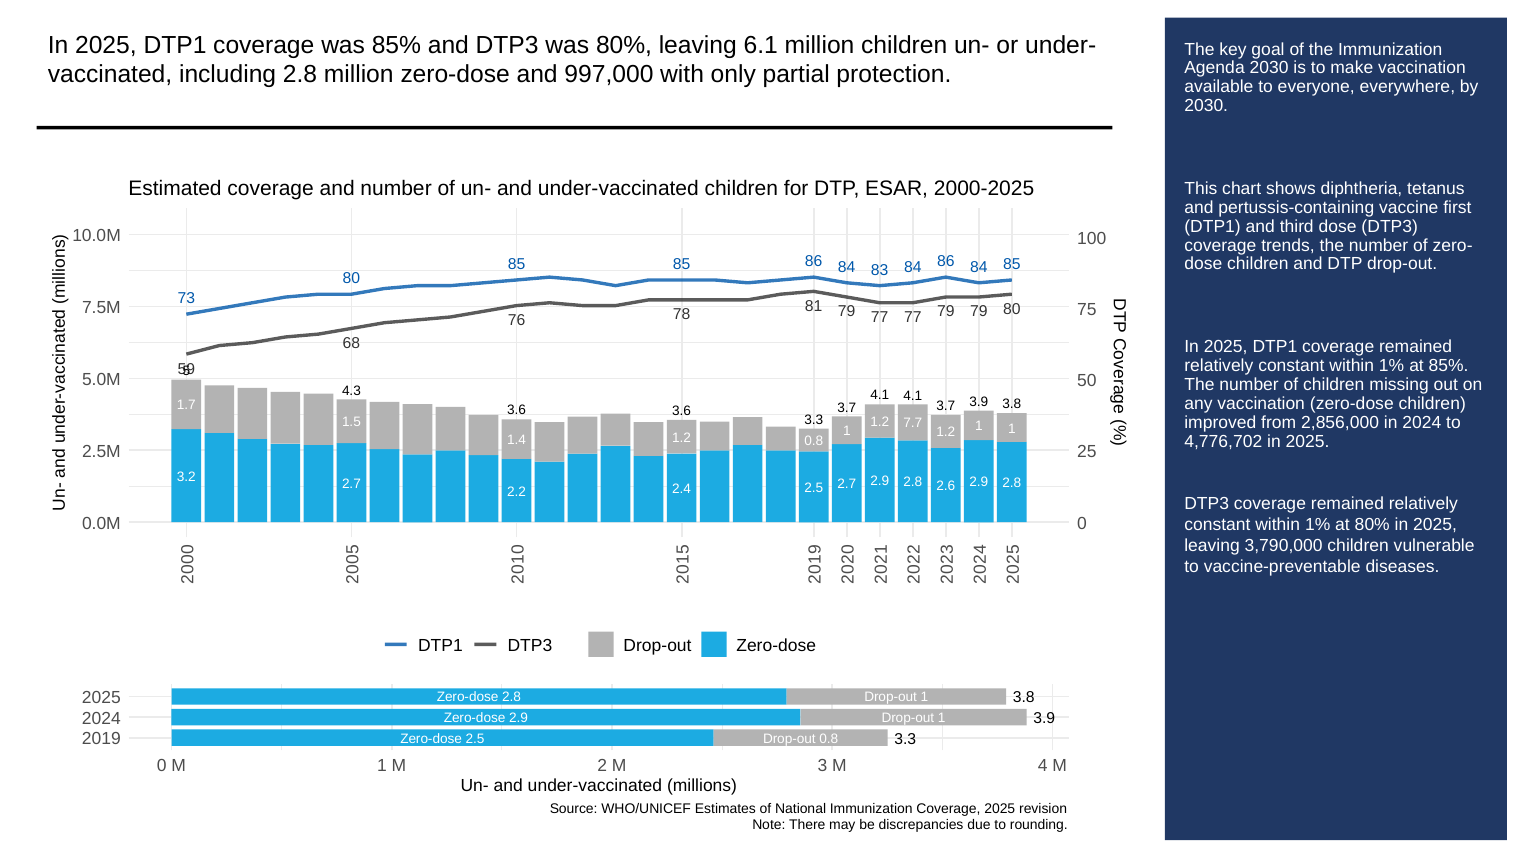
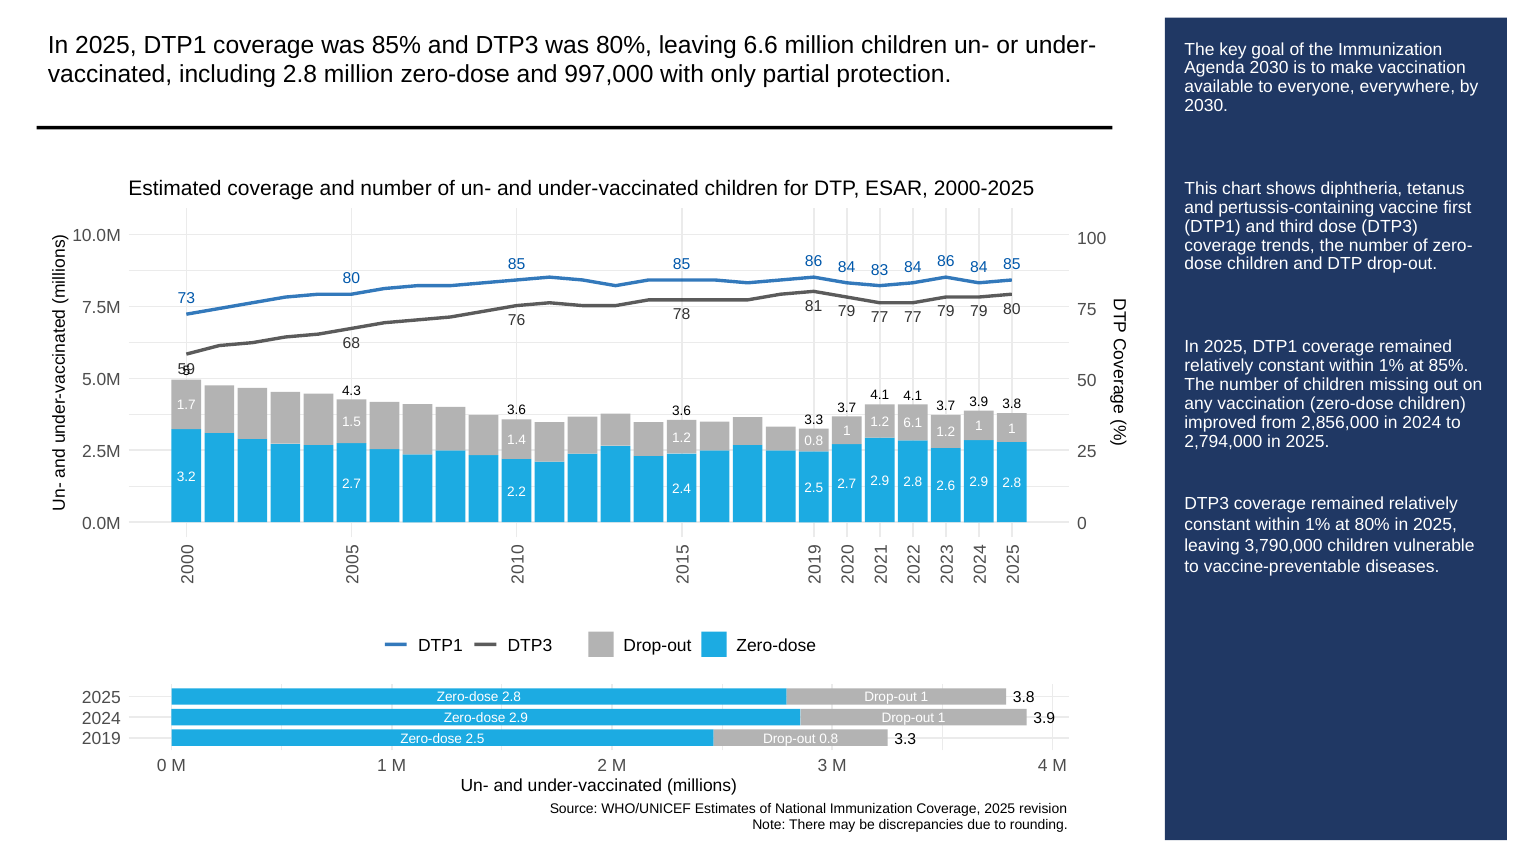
6.1: 6.1 -> 6.6
7.7: 7.7 -> 6.1
4,776,702: 4,776,702 -> 2,794,000
